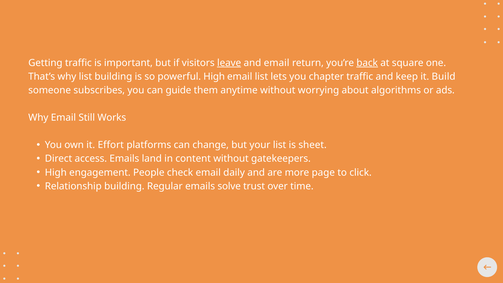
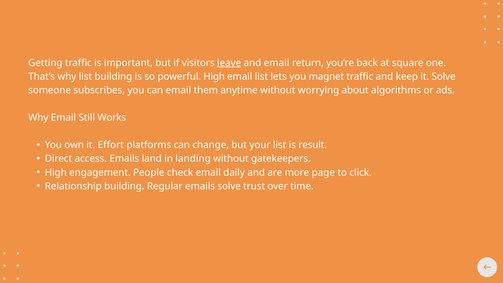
back underline: present -> none
chapter: chapter -> magnet
it Build: Build -> Solve
can guide: guide -> email
sheet: sheet -> result
content: content -> landing
